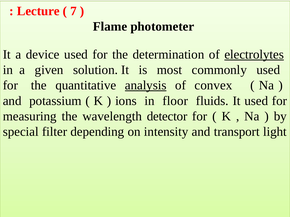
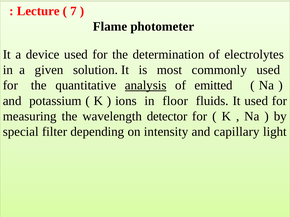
electrolytes underline: present -> none
convex: convex -> emitted
transport: transport -> capillary
